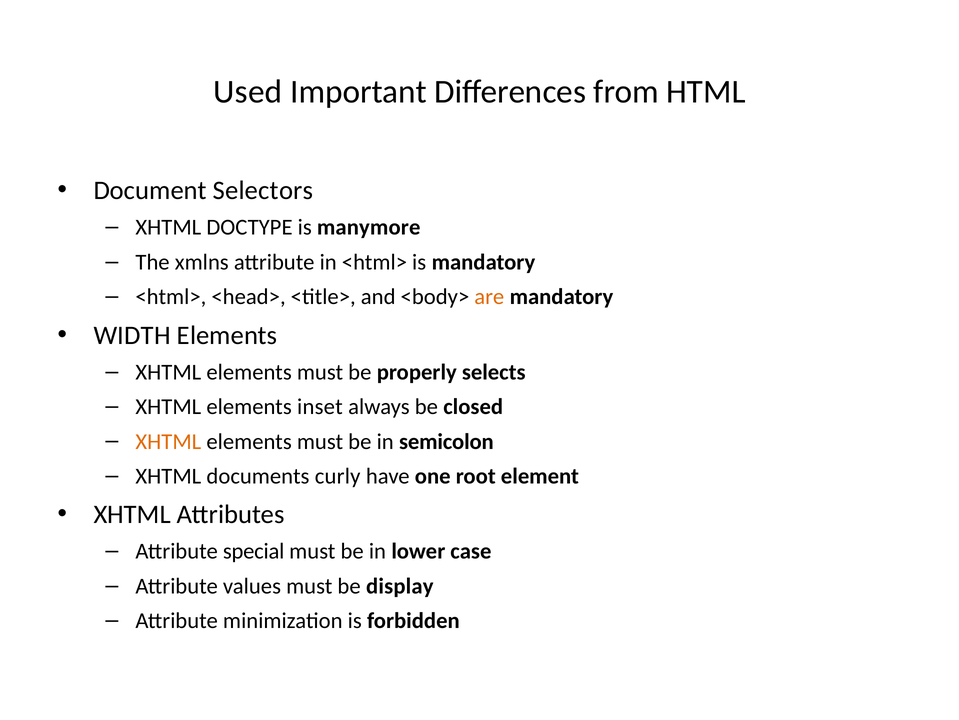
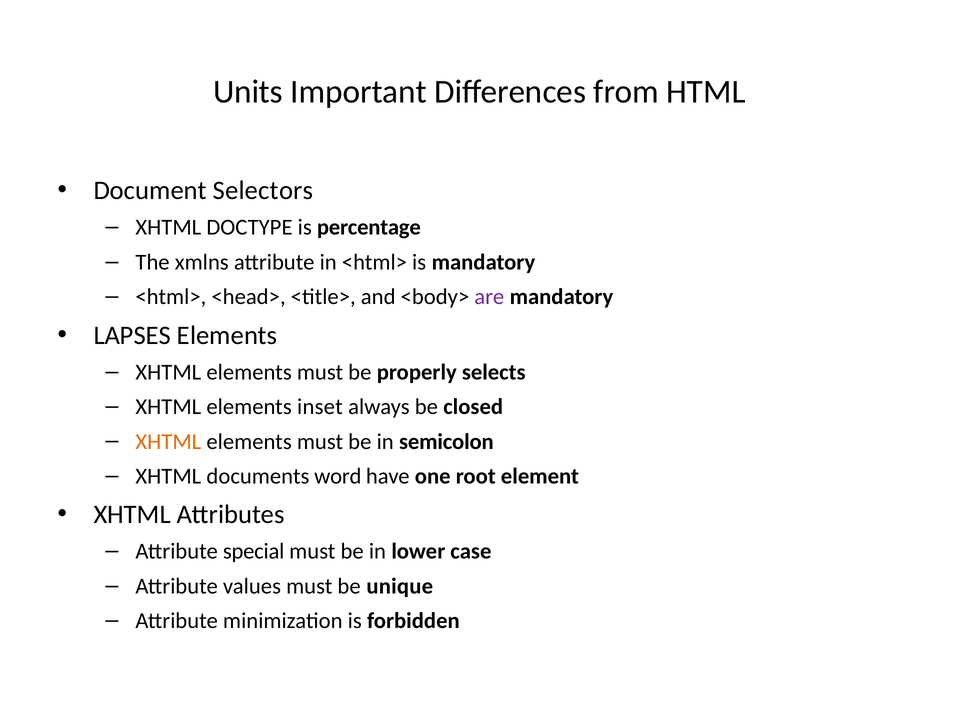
Used: Used -> Units
manymore: manymore -> percentage
are colour: orange -> purple
WIDTH: WIDTH -> LAPSES
curly: curly -> word
display: display -> unique
